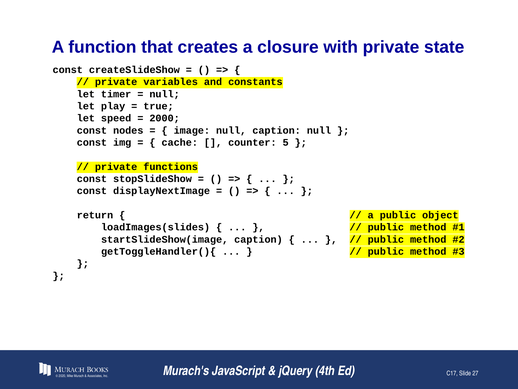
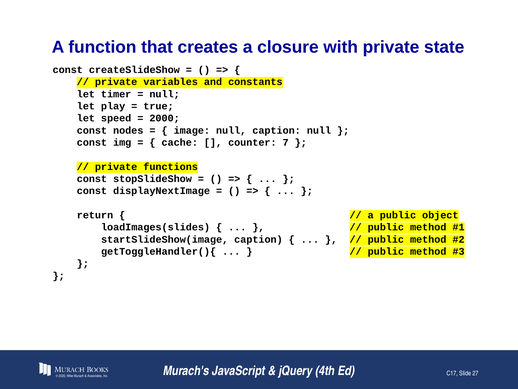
5: 5 -> 7
